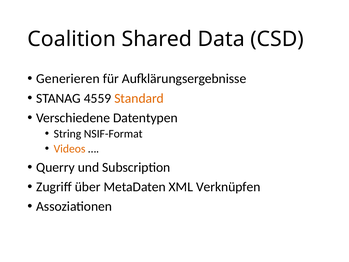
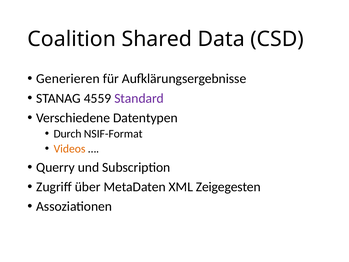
Standard colour: orange -> purple
String: String -> Durch
Verknüpfen: Verknüpfen -> Zeigegesten
